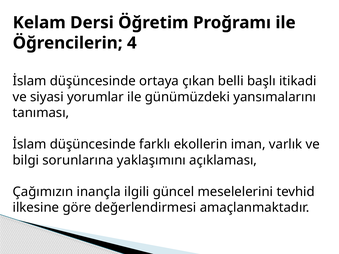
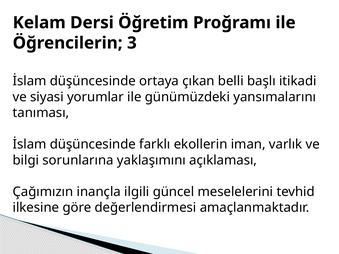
4: 4 -> 3
